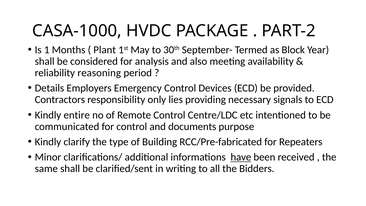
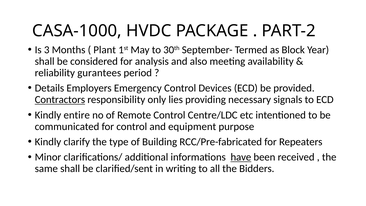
1: 1 -> 3
reasoning: reasoning -> gurantees
Contractors underline: none -> present
documents: documents -> equipment
